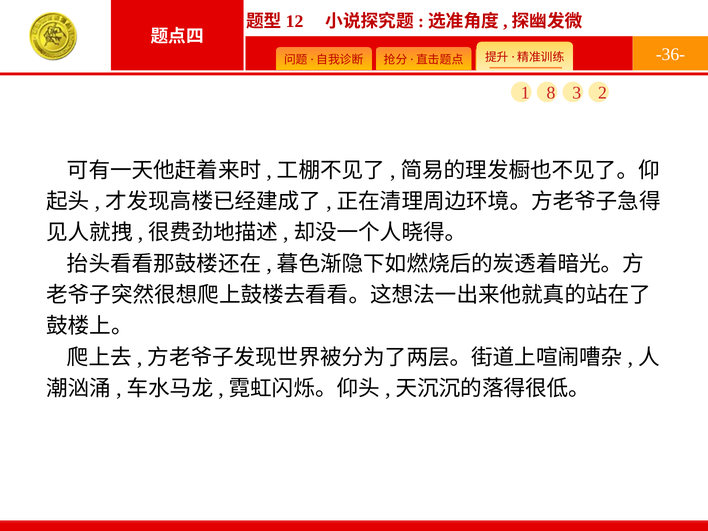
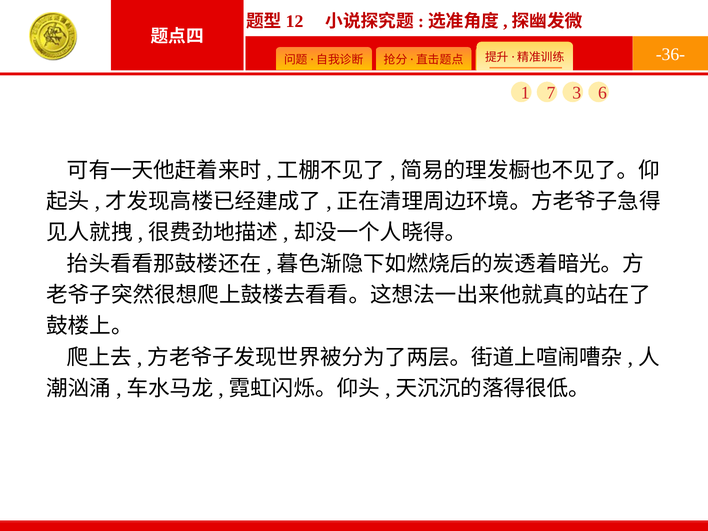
8: 8 -> 7
2: 2 -> 6
